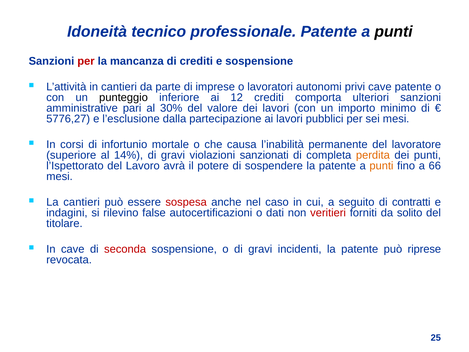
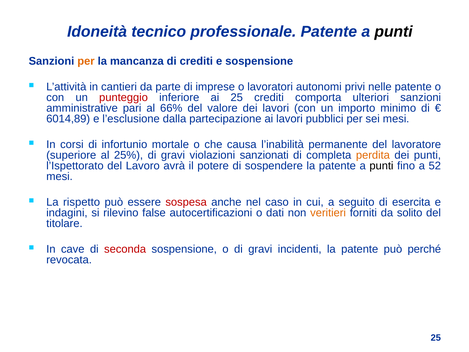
per at (86, 61) colour: red -> orange
privi cave: cave -> nelle
punteggio colour: black -> red
ai 12: 12 -> 25
30%: 30% -> 66%
5776,27: 5776,27 -> 6014,89
14%: 14% -> 25%
punti at (381, 166) colour: orange -> black
66: 66 -> 52
La cantieri: cantieri -> rispetto
contratti: contratti -> esercita
veritieri colour: red -> orange
riprese: riprese -> perché
